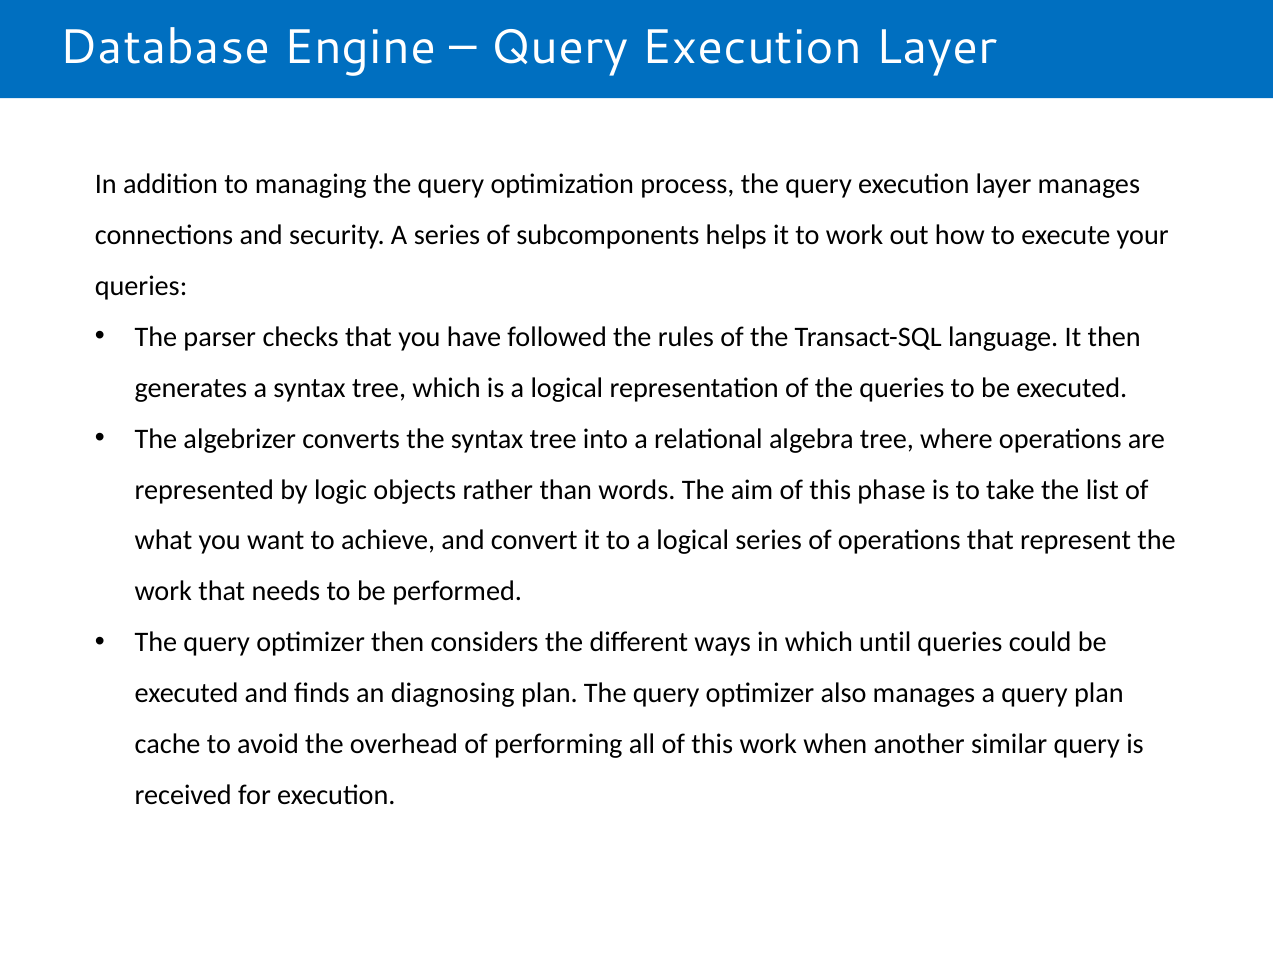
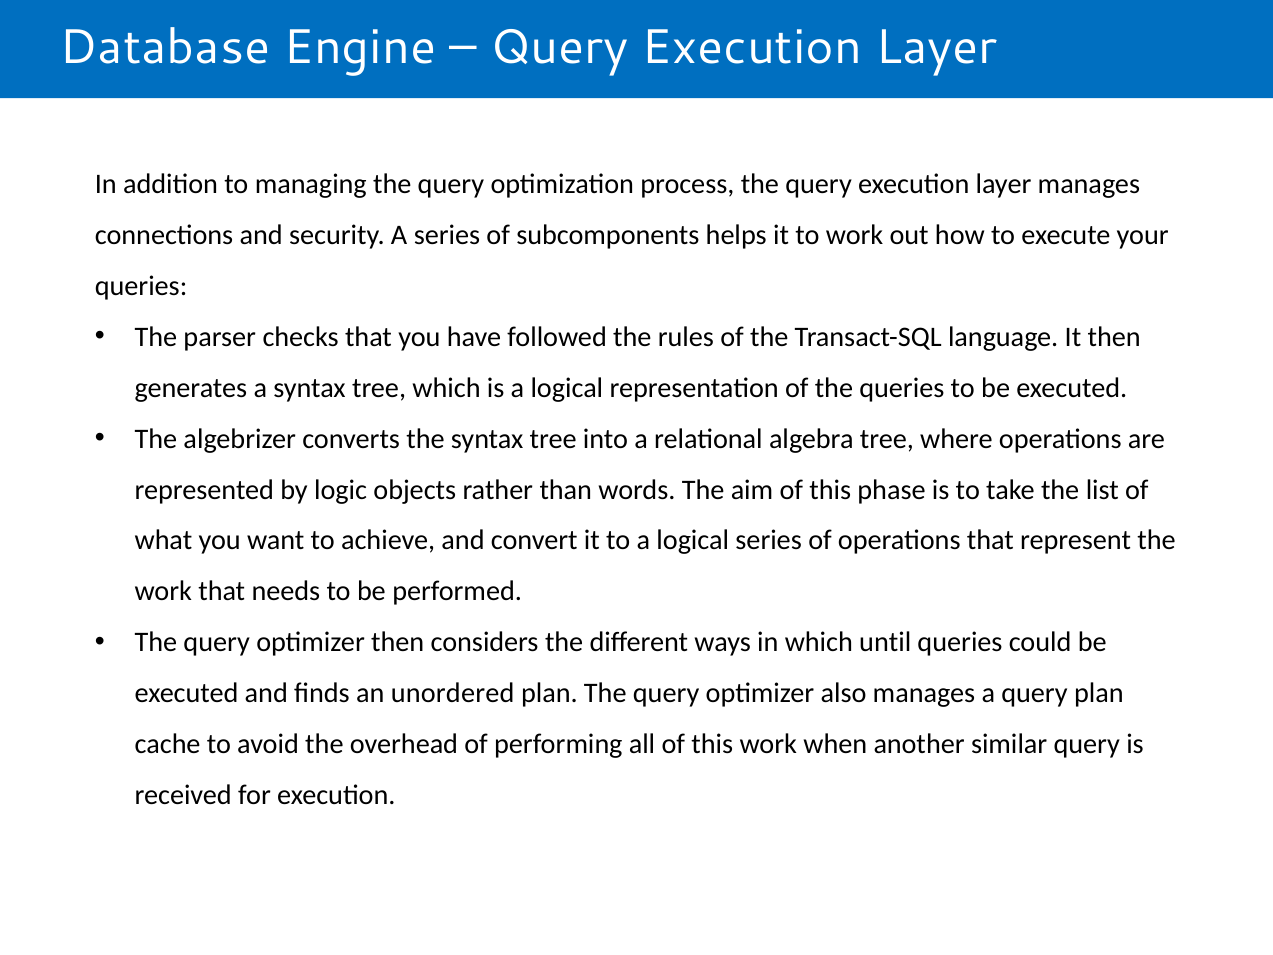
diagnosing: diagnosing -> unordered
